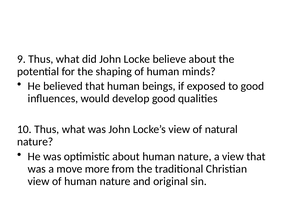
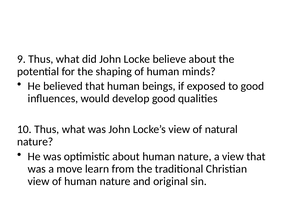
more: more -> learn
